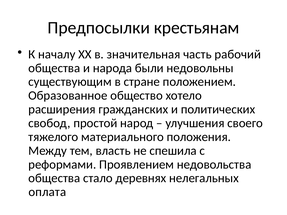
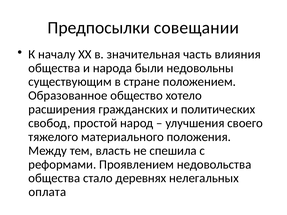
крестьянам: крестьянам -> совещании
рабочий: рабочий -> влияния
